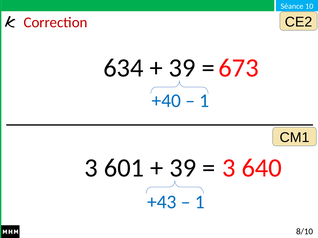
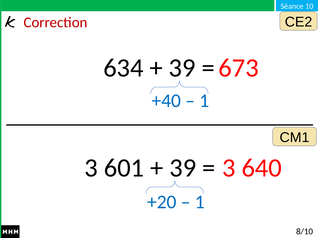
+43: +43 -> +20
